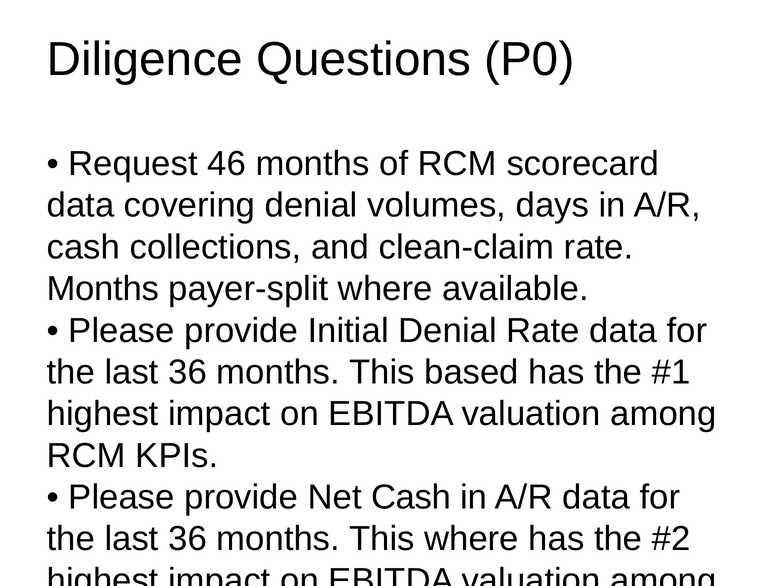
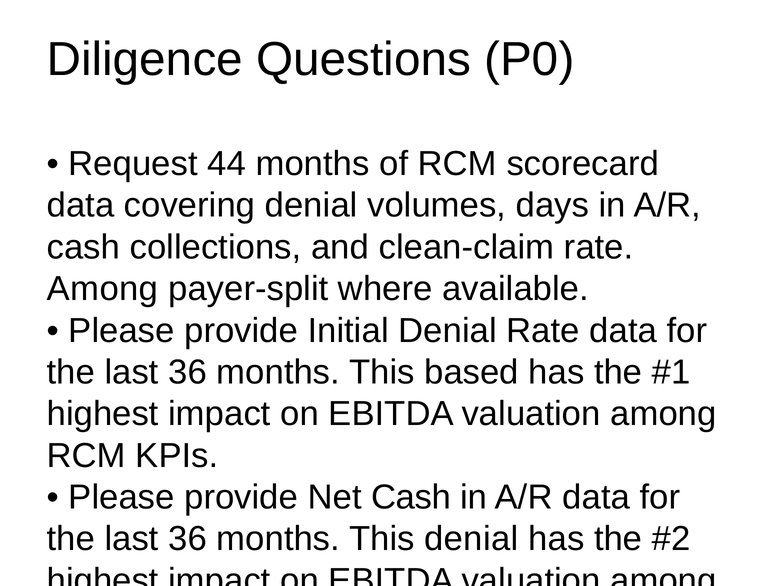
46: 46 -> 44
Months at (103, 289): Months -> Among
This where: where -> denial
